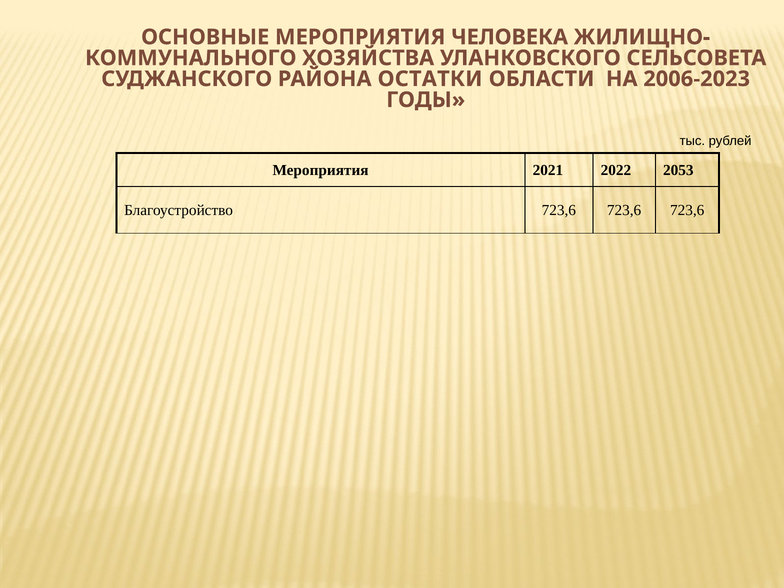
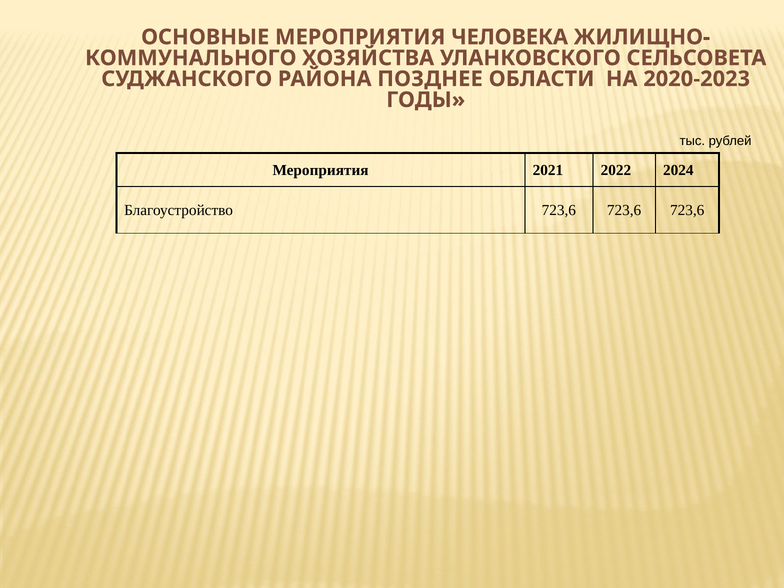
ОСТАТКИ: ОСТАТКИ -> ПОЗДНЕЕ
2006-2023: 2006-2023 -> 2020-2023
2053: 2053 -> 2024
